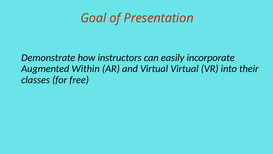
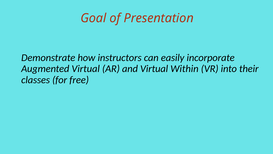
Augmented Within: Within -> Virtual
Virtual Virtual: Virtual -> Within
